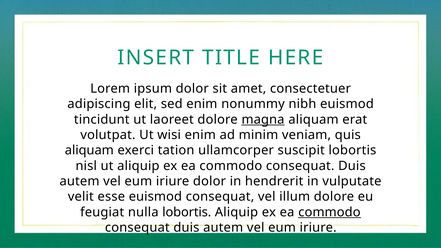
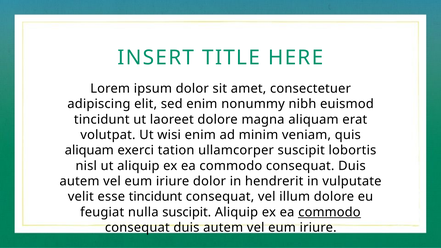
magna underline: present -> none
esse euismod: euismod -> tincidunt
nulla lobortis: lobortis -> suscipit
